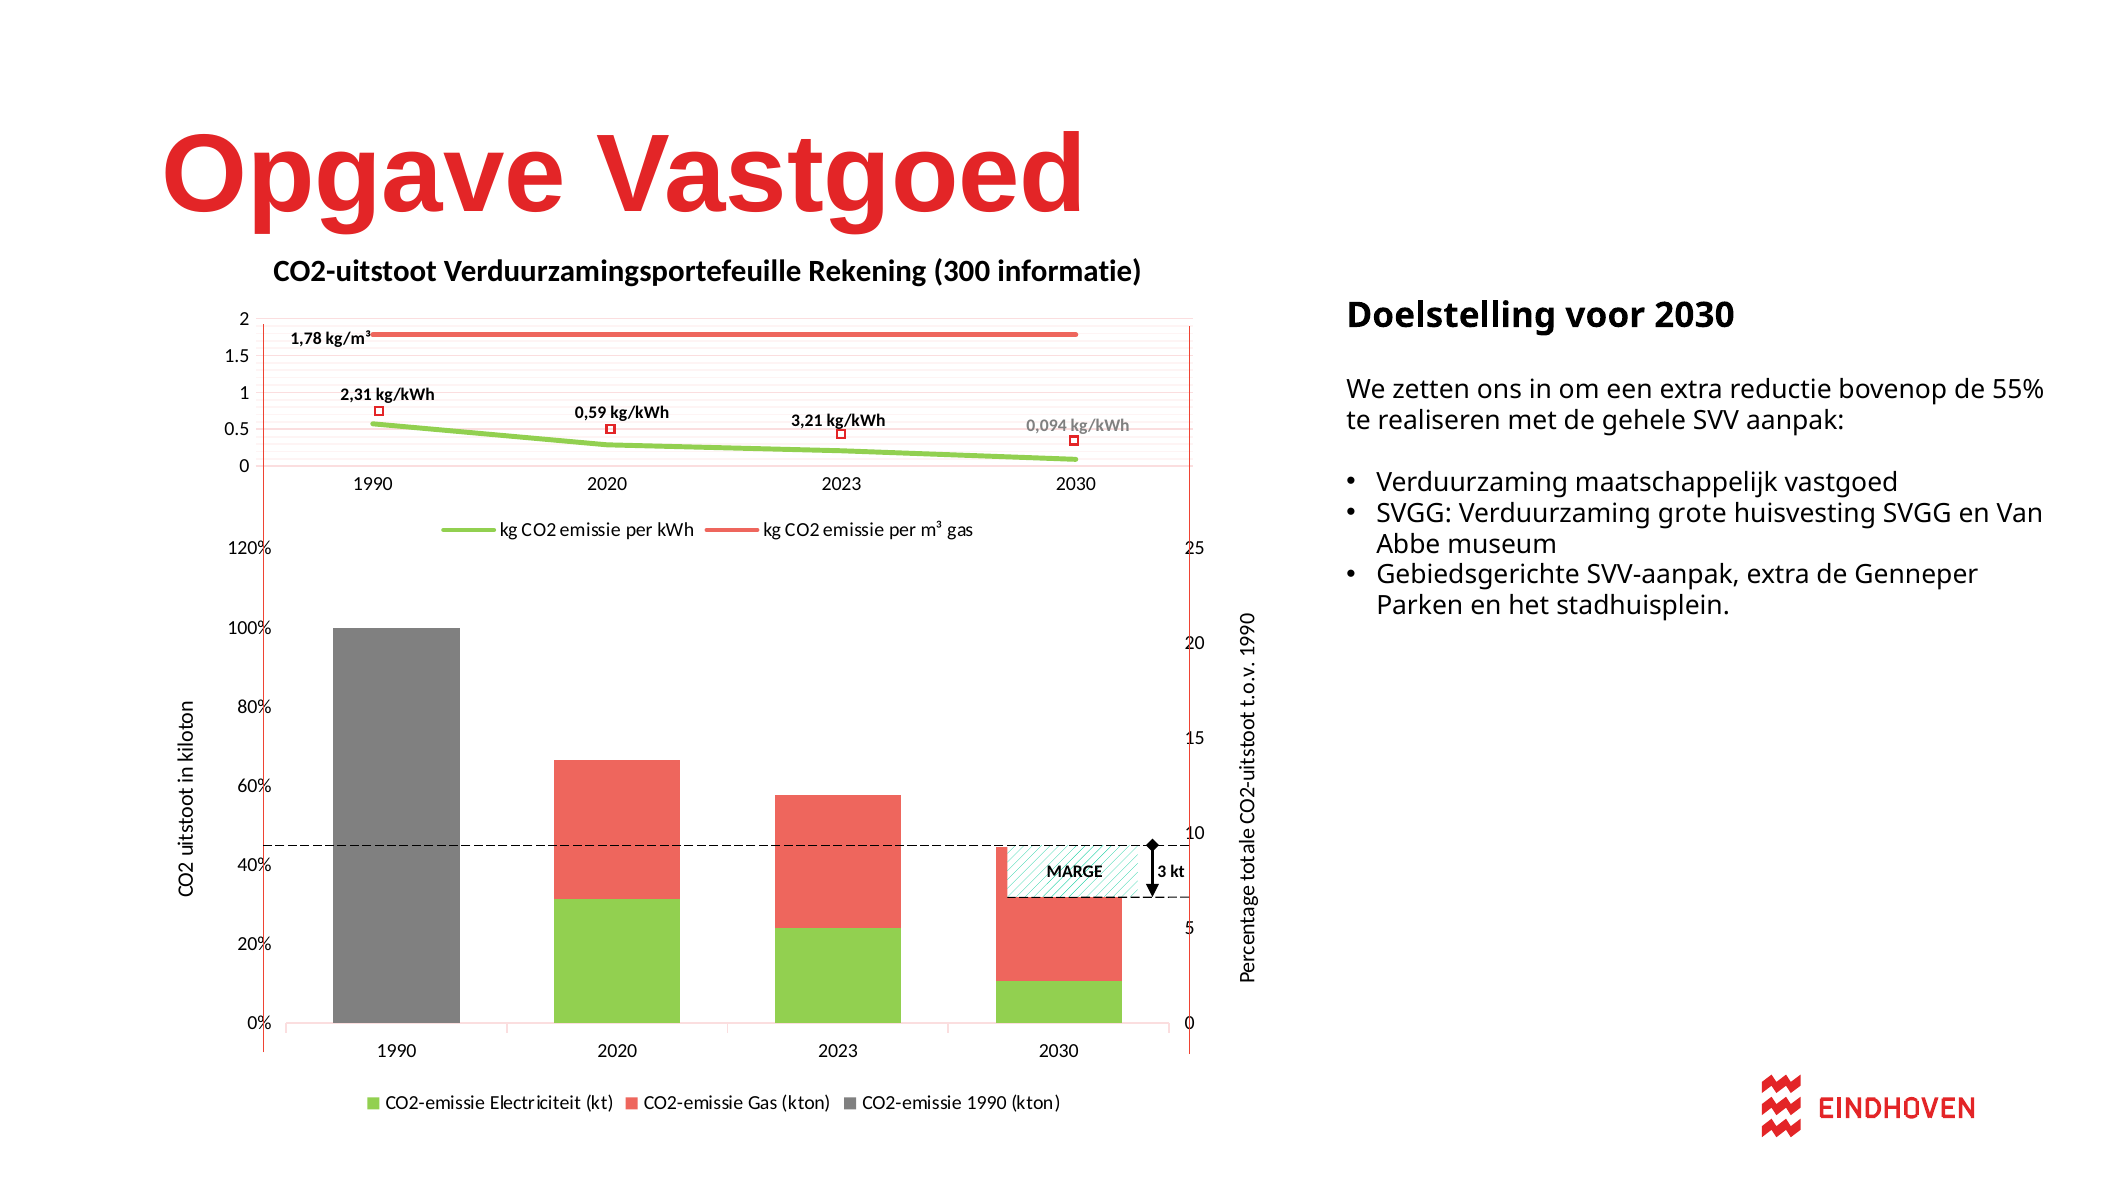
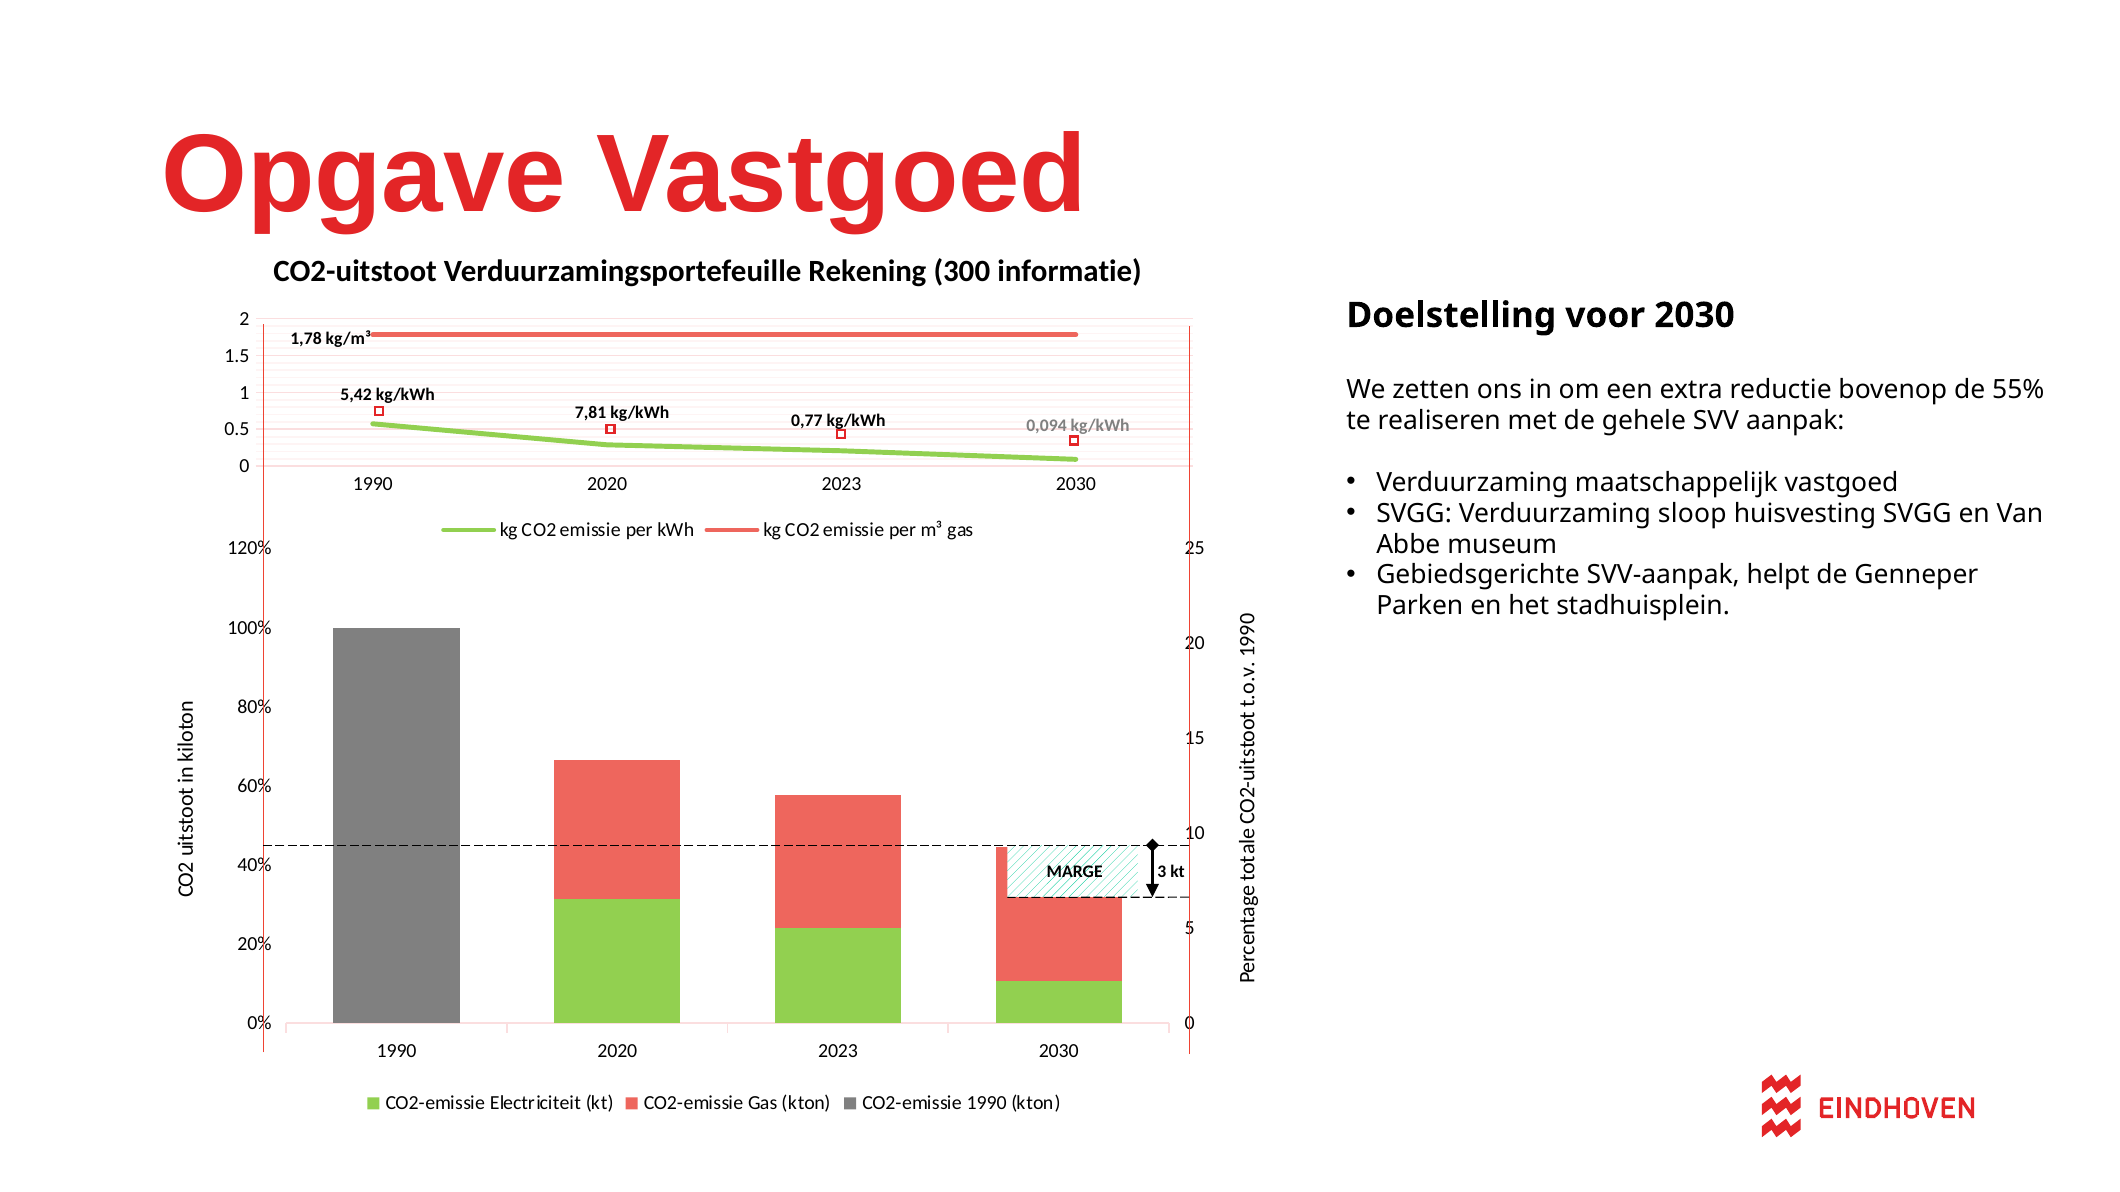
2,31: 2,31 -> 5,42
0,59: 0,59 -> 7,81
3,21: 3,21 -> 0,77
grote: grote -> sloop
SVV-aanpak extra: extra -> helpt
